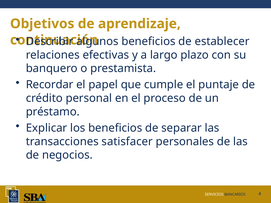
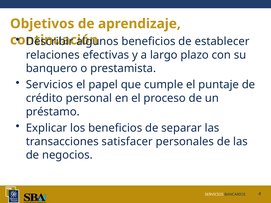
Recordar at (50, 85): Recordar -> Servicios
